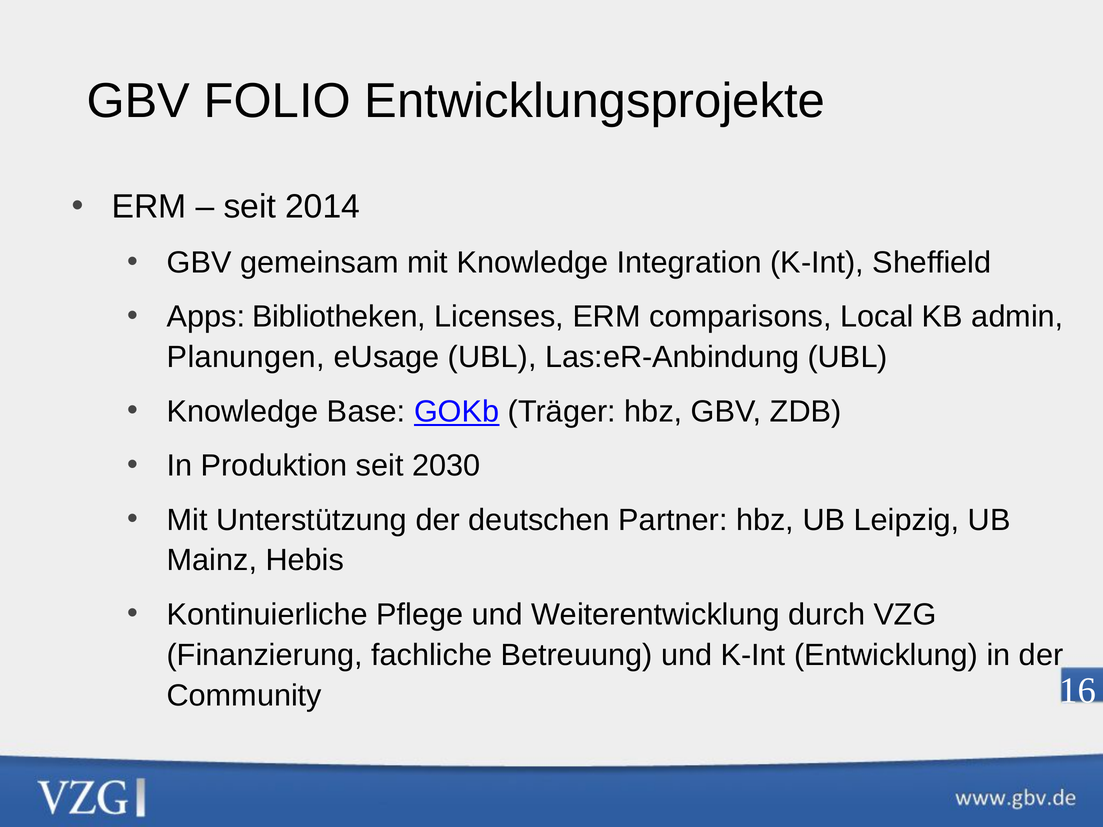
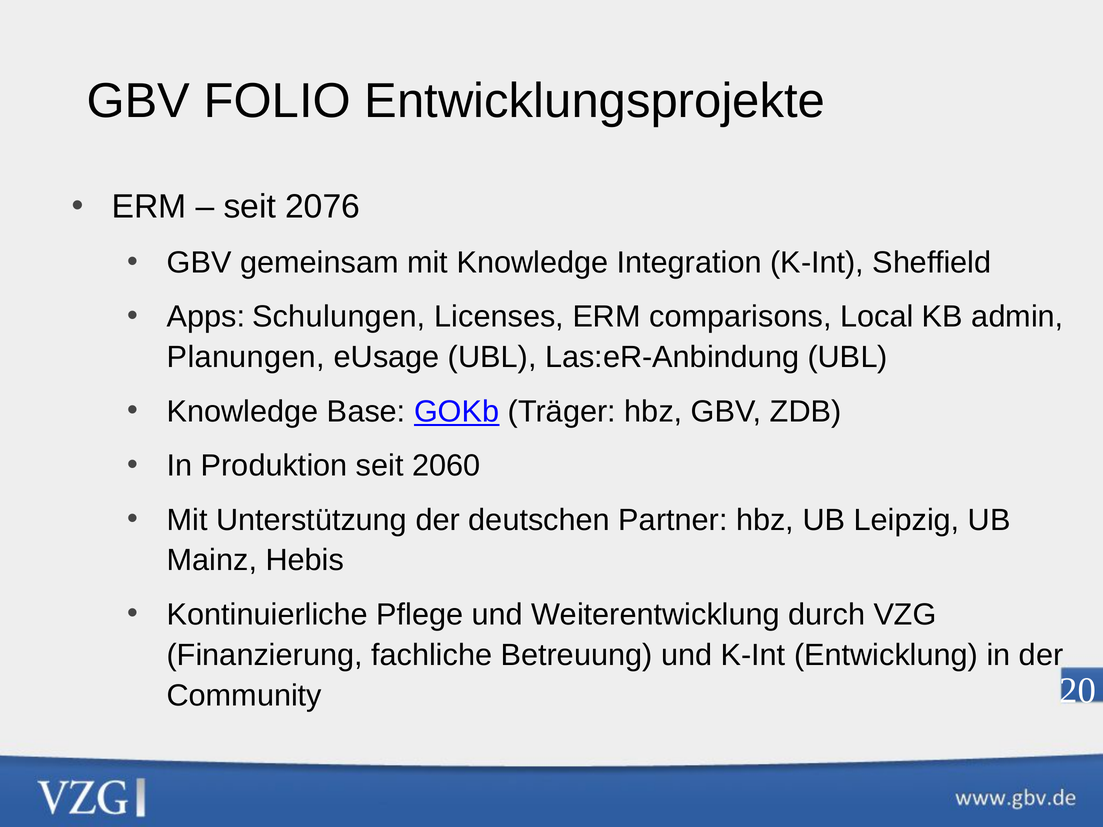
2014: 2014 -> 2076
Bibliotheken: Bibliotheken -> Schulungen
2030: 2030 -> 2060
16: 16 -> 20
